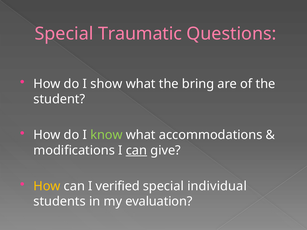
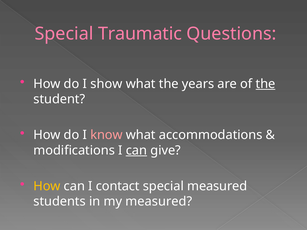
bring: bring -> years
the at (266, 84) underline: none -> present
know colour: light green -> pink
verified: verified -> contact
special individual: individual -> measured
my evaluation: evaluation -> measured
